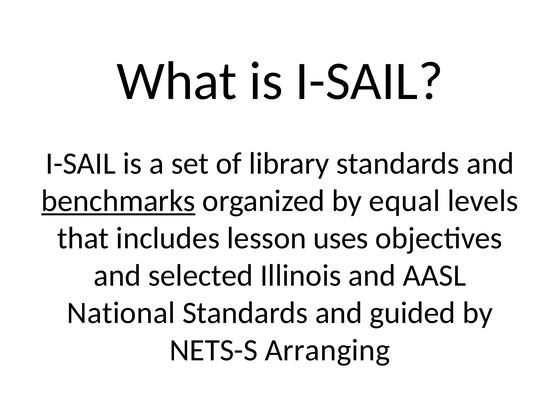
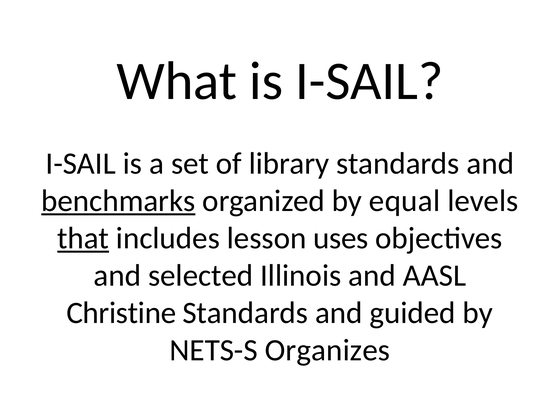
that underline: none -> present
National: National -> Christine
Arranging: Arranging -> Organizes
